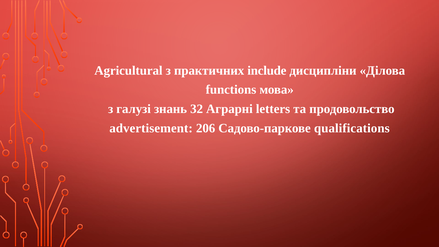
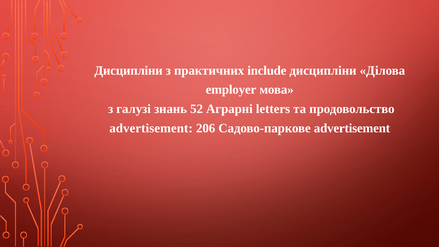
Agricultural at (128, 70): Agricultural -> Дисципліни
functions: functions -> employer
32: 32 -> 52
Садово-паркове qualifications: qualifications -> advertisement
